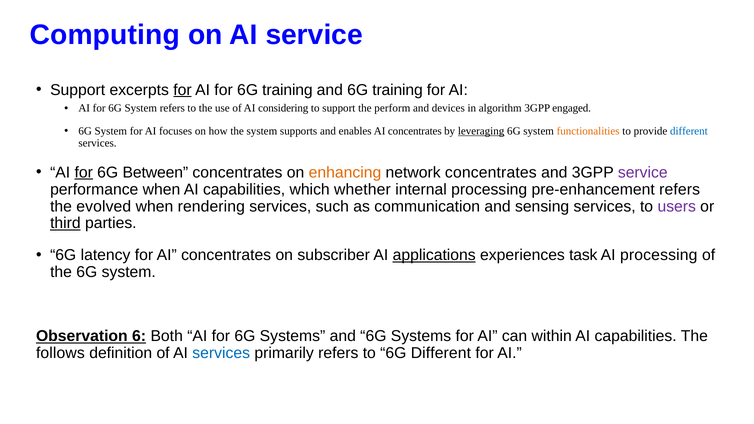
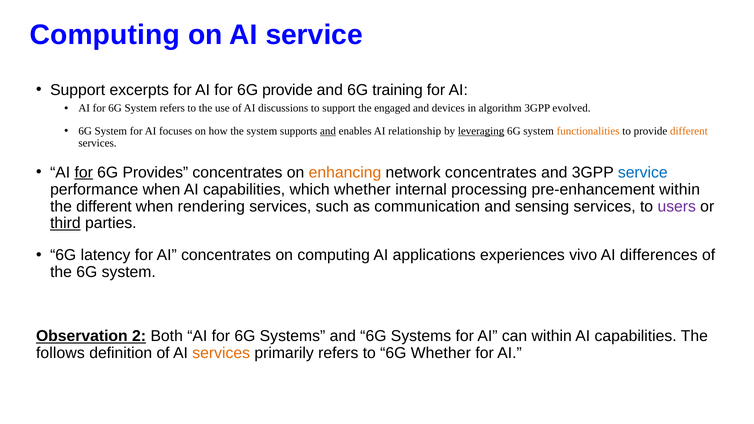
for at (182, 90) underline: present -> none
for 6G training: training -> provide
considering: considering -> discussions
perform: perform -> engaged
engaged: engaged -> evolved
and at (328, 131) underline: none -> present
enables AI concentrates: concentrates -> relationship
different at (689, 131) colour: blue -> orange
Between: Between -> Provides
service at (643, 172) colour: purple -> blue
pre-enhancement refers: refers -> within
the evolved: evolved -> different
on subscriber: subscriber -> computing
applications underline: present -> none
task: task -> vivo
AI processing: processing -> differences
6: 6 -> 2
services at (221, 353) colour: blue -> orange
6G Different: Different -> Whether
